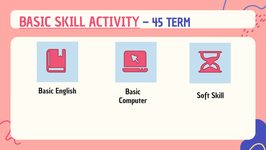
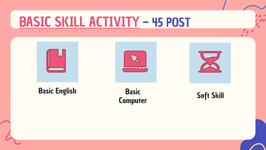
TERM: TERM -> POST
